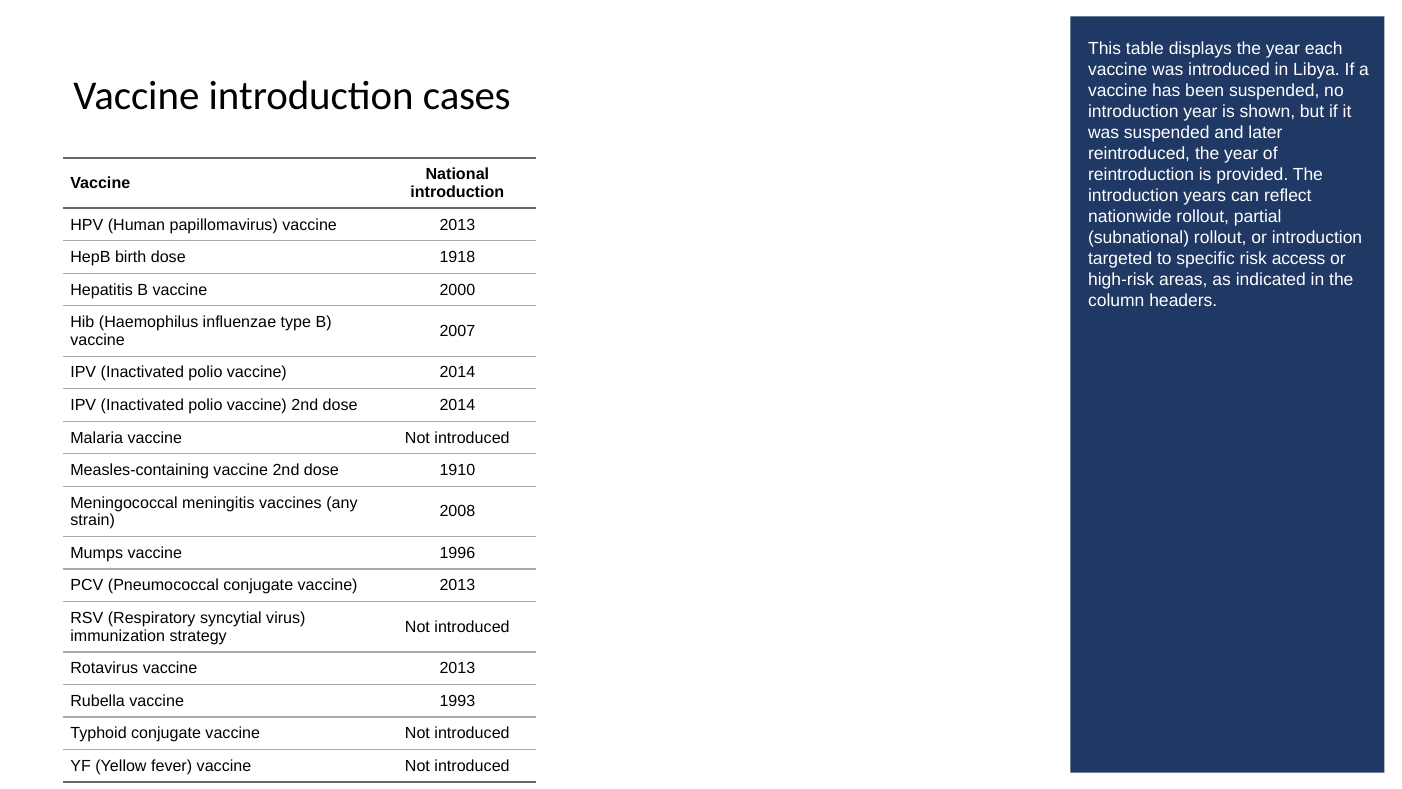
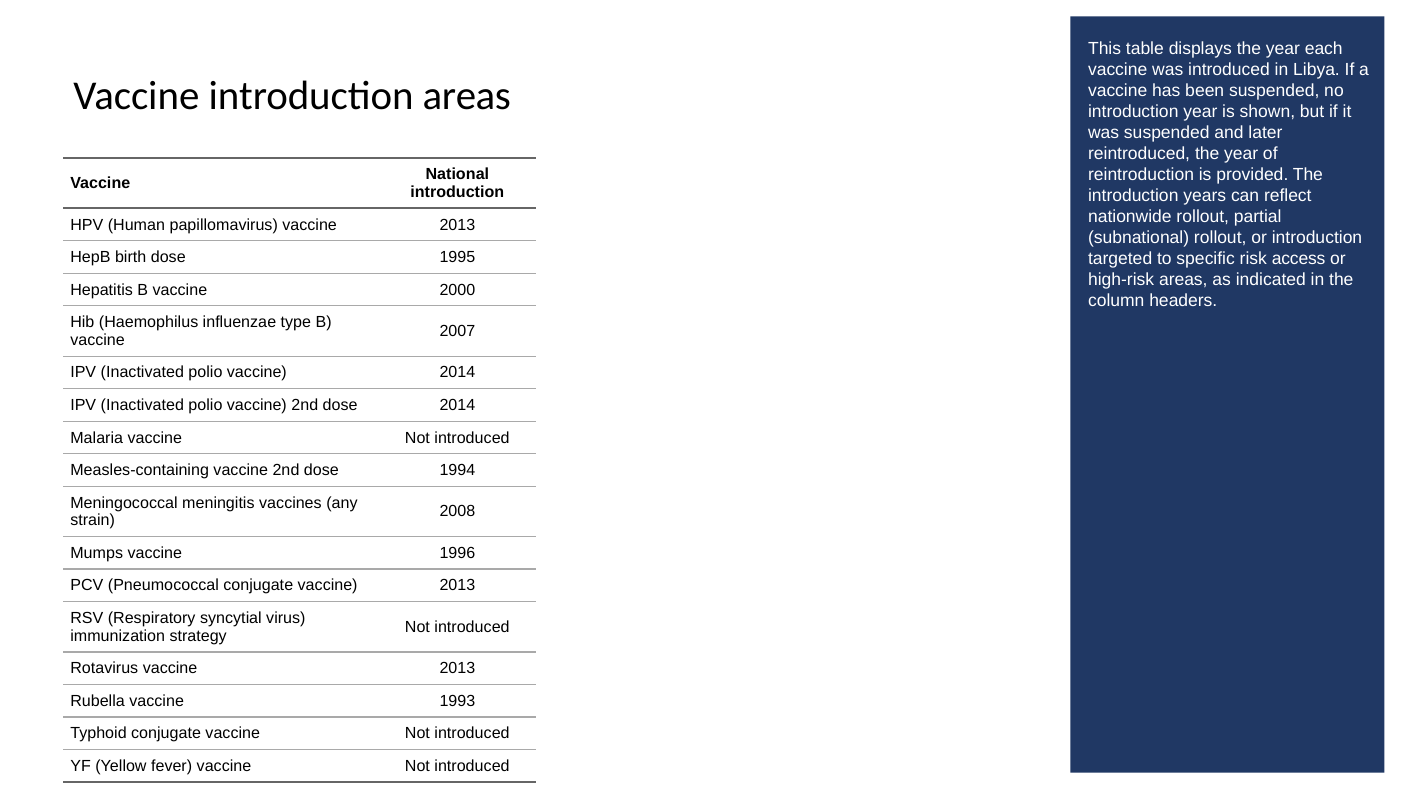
introduction cases: cases -> areas
1918: 1918 -> 1995
1910: 1910 -> 1994
